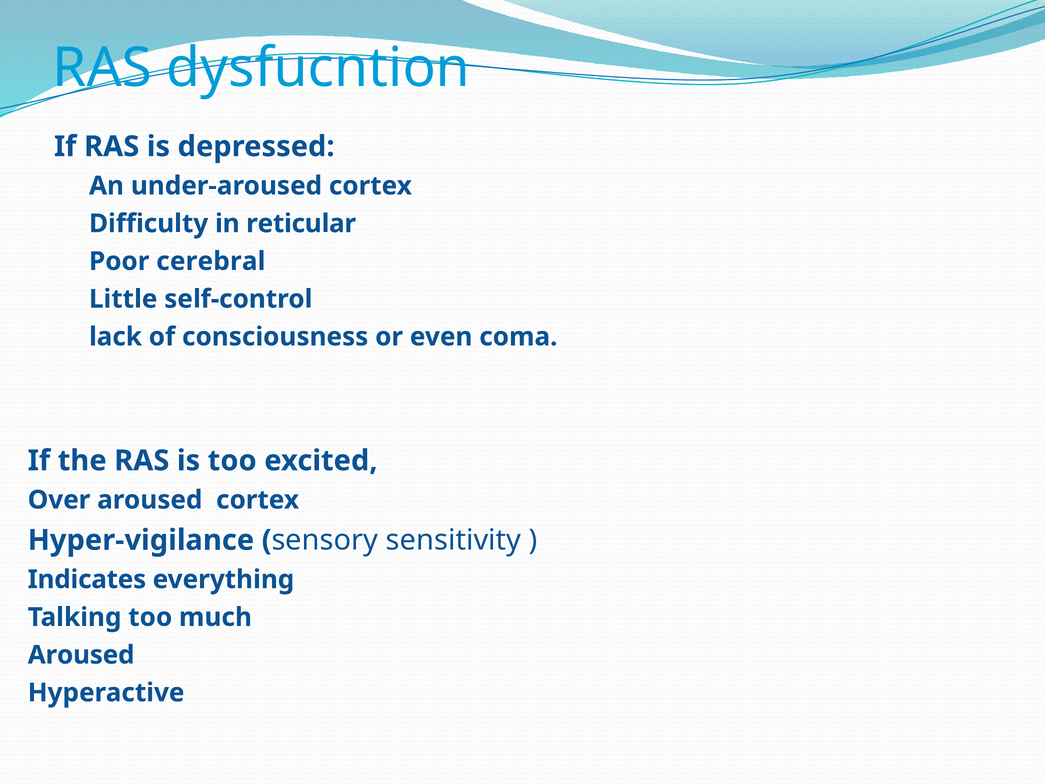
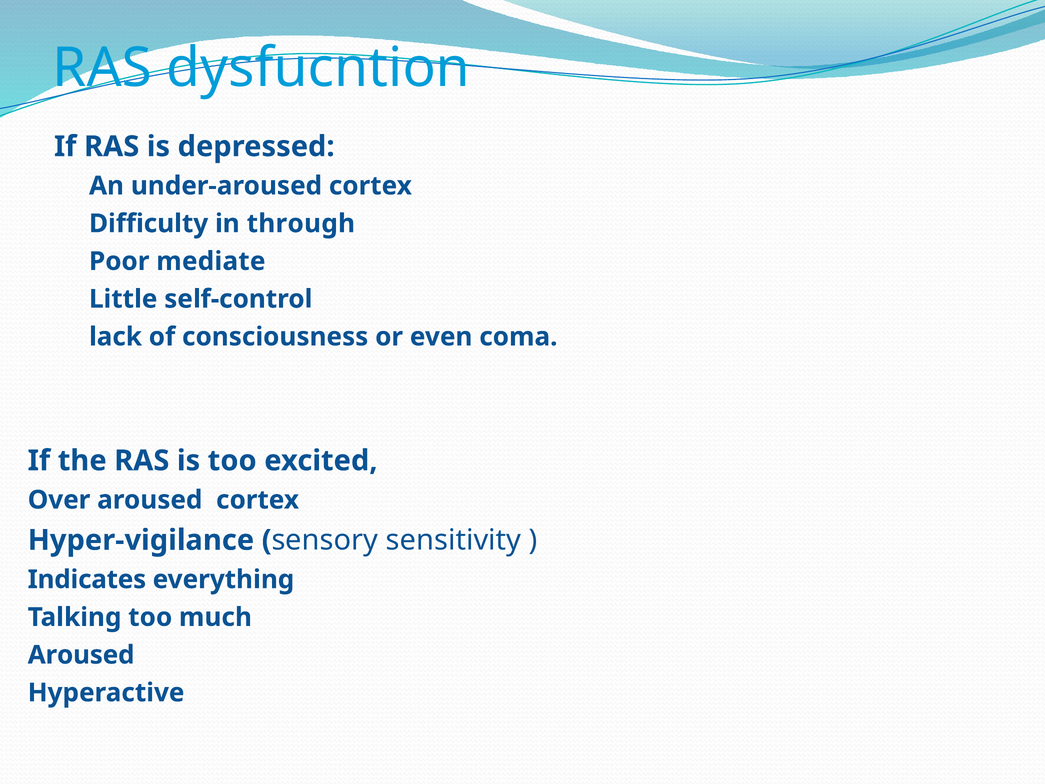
reticular: reticular -> through
cerebral: cerebral -> mediate
